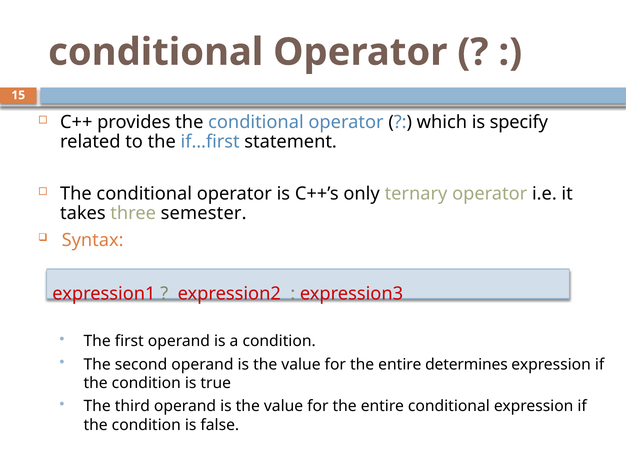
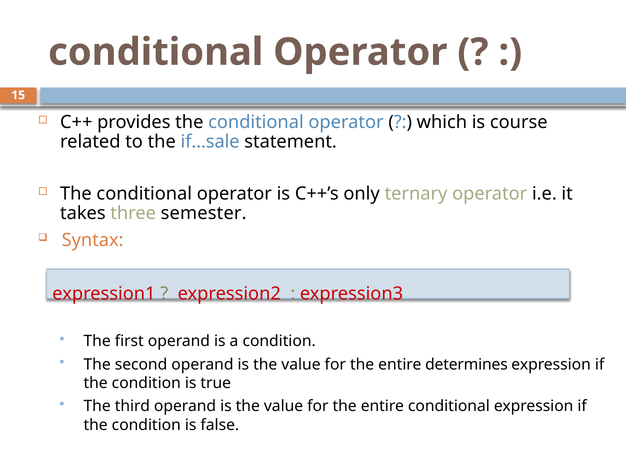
specify: specify -> course
if…first: if…first -> if…sale
